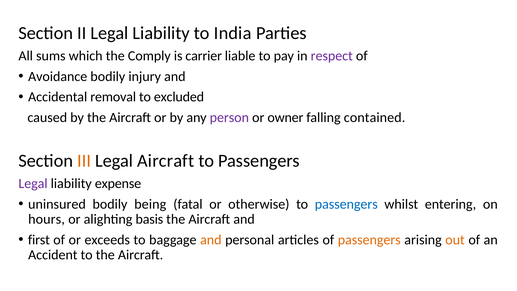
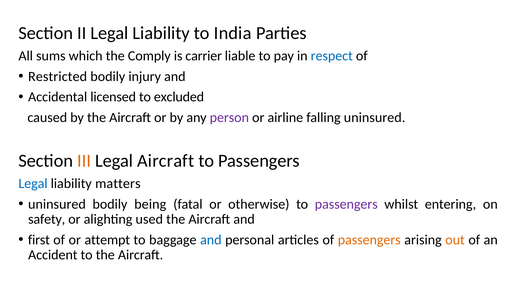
respect colour: purple -> blue
Avoidance: Avoidance -> Restricted
removal: removal -> licensed
owner: owner -> airline
falling contained: contained -> uninsured
Legal at (33, 184) colour: purple -> blue
expense: expense -> matters
passengers at (346, 204) colour: blue -> purple
hours: hours -> safety
basis: basis -> used
exceeds: exceeds -> attempt
and at (211, 240) colour: orange -> blue
